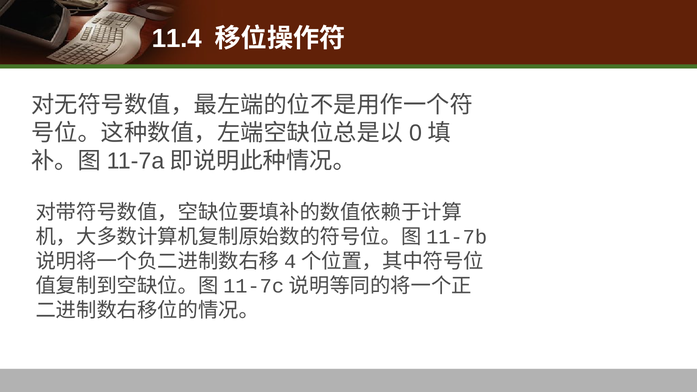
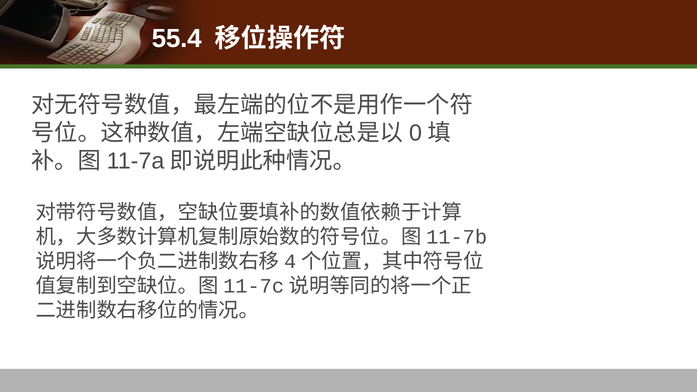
11.4: 11.4 -> 55.4
